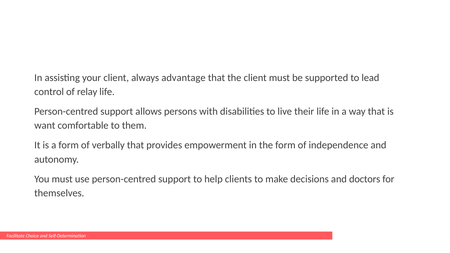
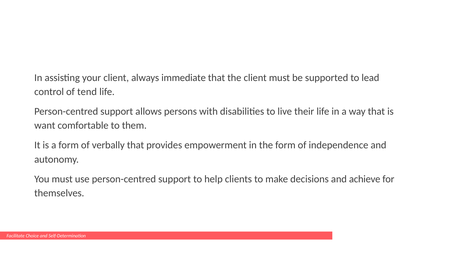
advantage: advantage -> immediate
relay: relay -> tend
doctors: doctors -> achieve
